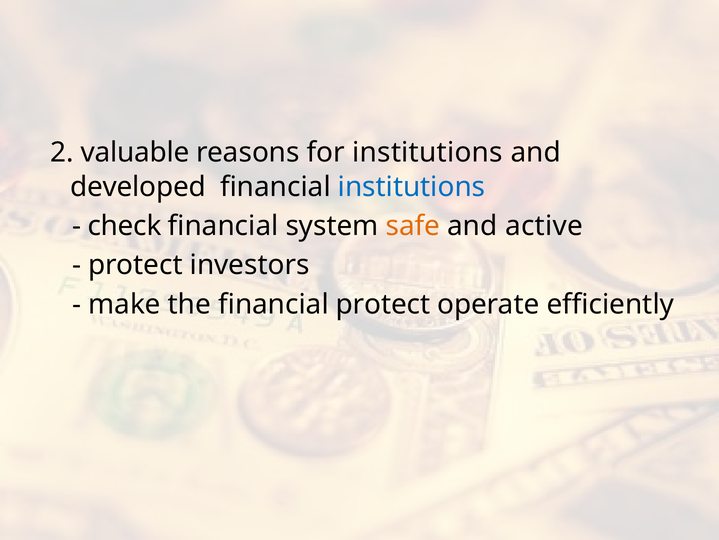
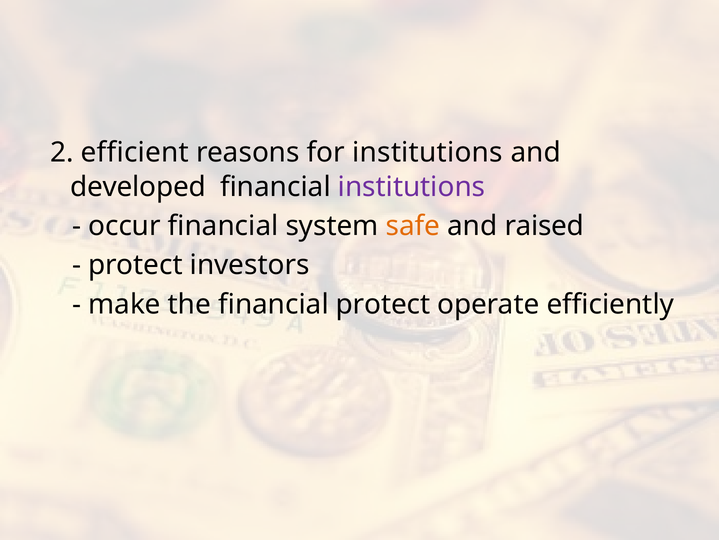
valuable: valuable -> efficient
institutions at (412, 187) colour: blue -> purple
check: check -> occur
active: active -> raised
